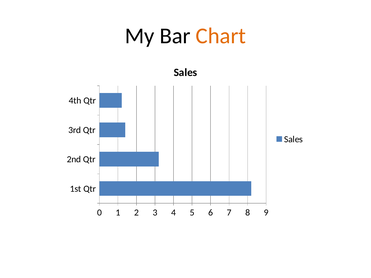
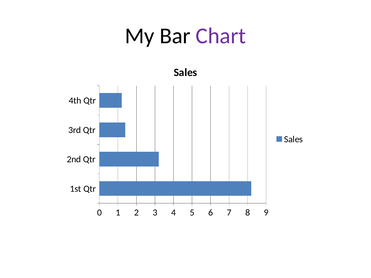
Chart colour: orange -> purple
